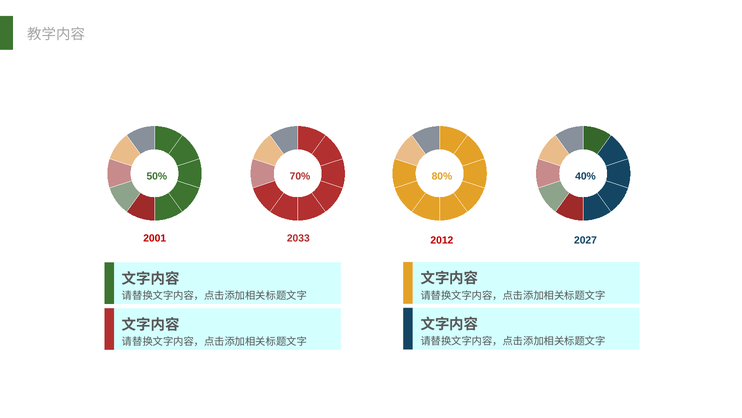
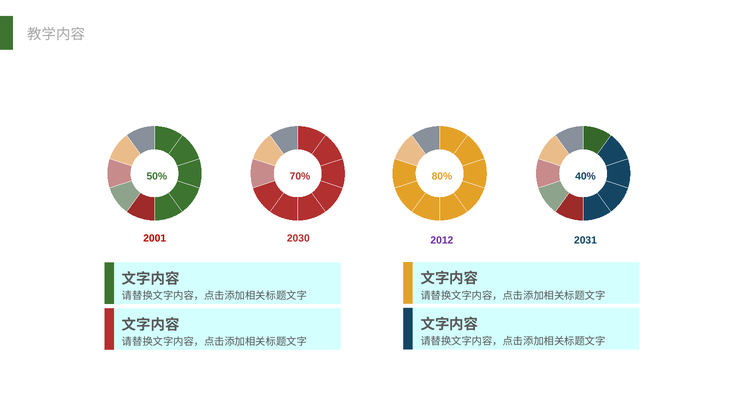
2033: 2033 -> 2030
2012 colour: red -> purple
2027: 2027 -> 2031
